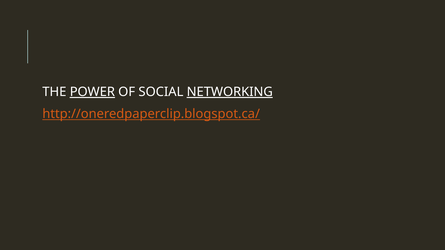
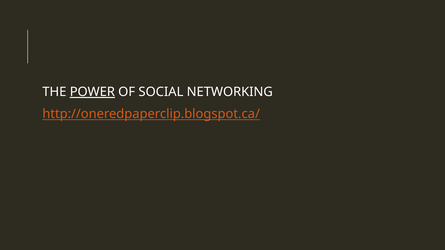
NETWORKING underline: present -> none
